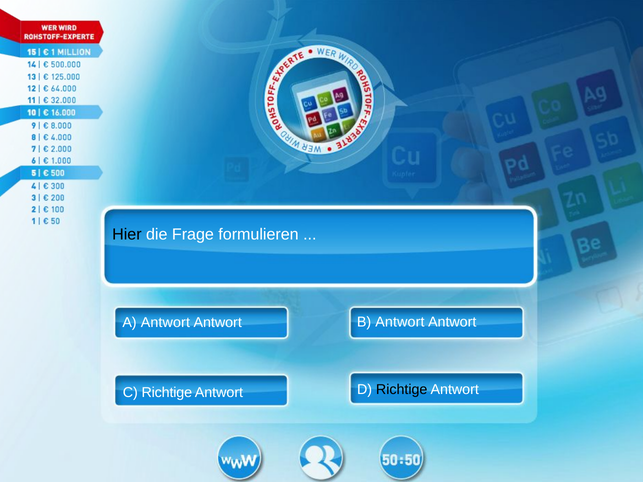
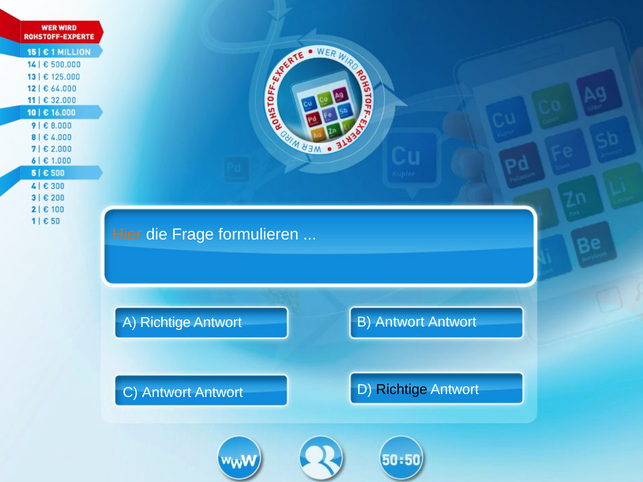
Hier colour: black -> orange
A Antwort: Antwort -> Richtige
C Richtige: Richtige -> Antwort
